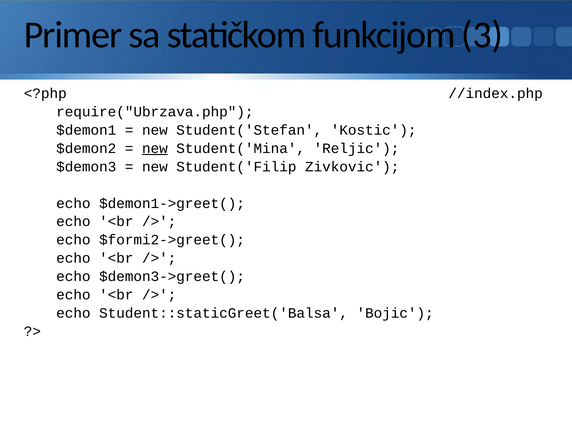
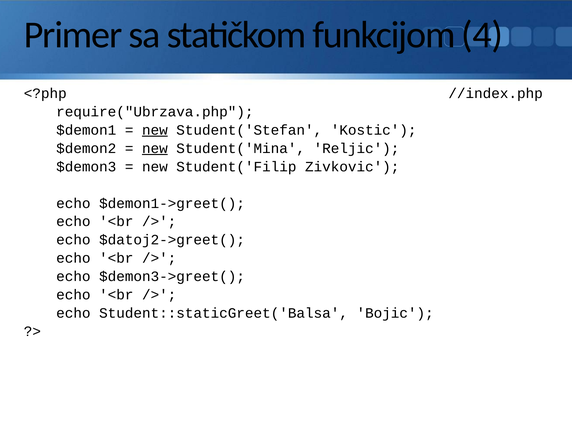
3: 3 -> 4
new at (155, 130) underline: none -> present
$formi2->greet(: $formi2->greet( -> $datoj2->greet(
